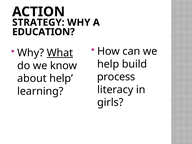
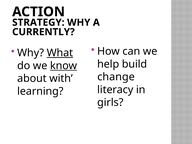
EDUCATION: EDUCATION -> CURRENTLY
know underline: none -> present
process: process -> change
about help: help -> with
